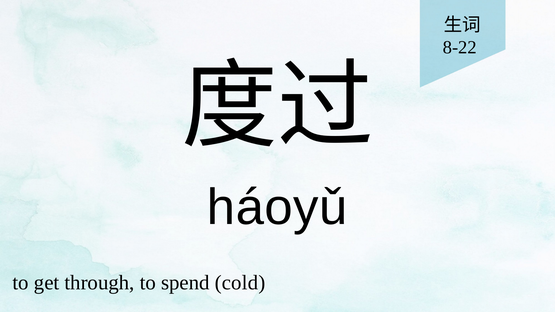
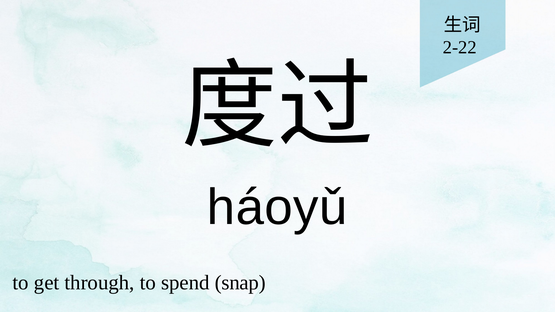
8-22: 8-22 -> 2-22
cold: cold -> snap
